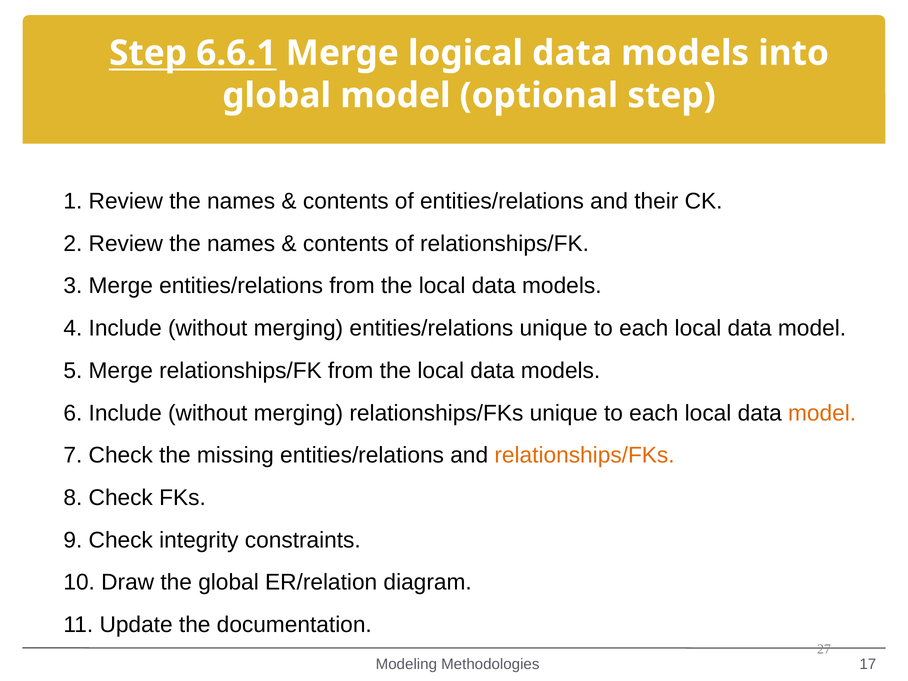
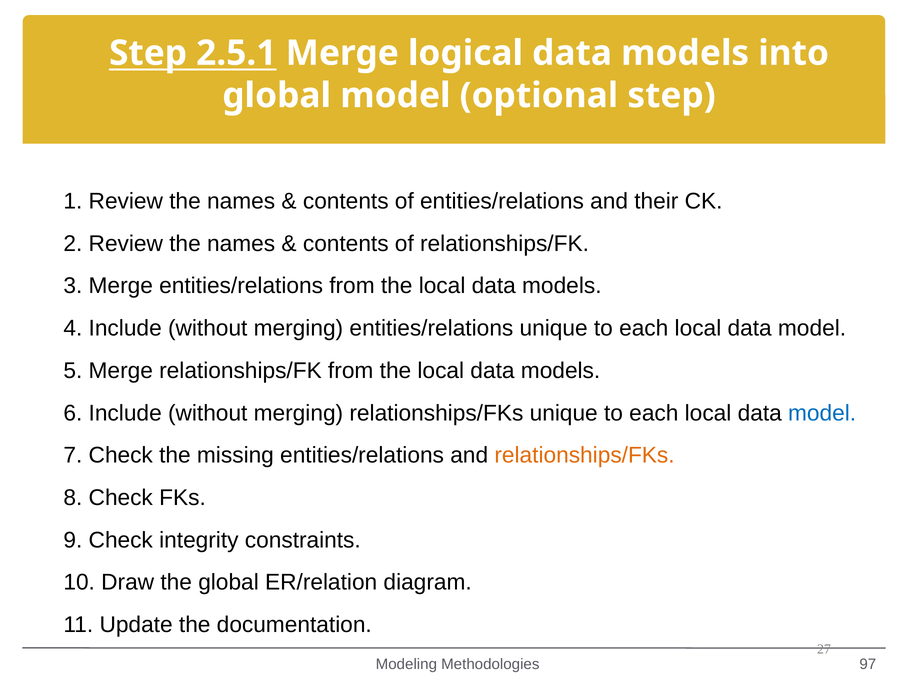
6.6.1: 6.6.1 -> 2.5.1
model at (822, 413) colour: orange -> blue
17: 17 -> 97
